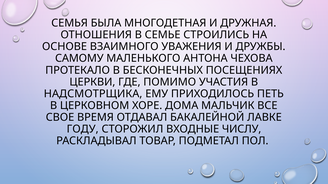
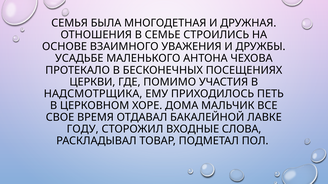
САМОМУ: САМОМУ -> УСАДЬБЕ
ЧИСЛУ: ЧИСЛУ -> СЛОВА
